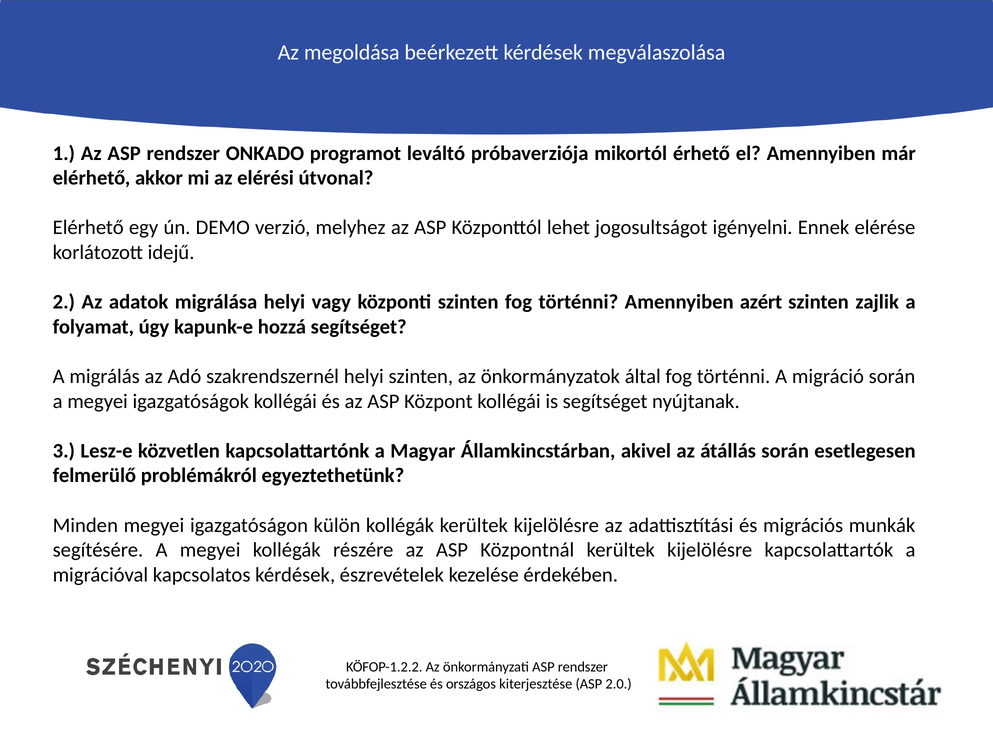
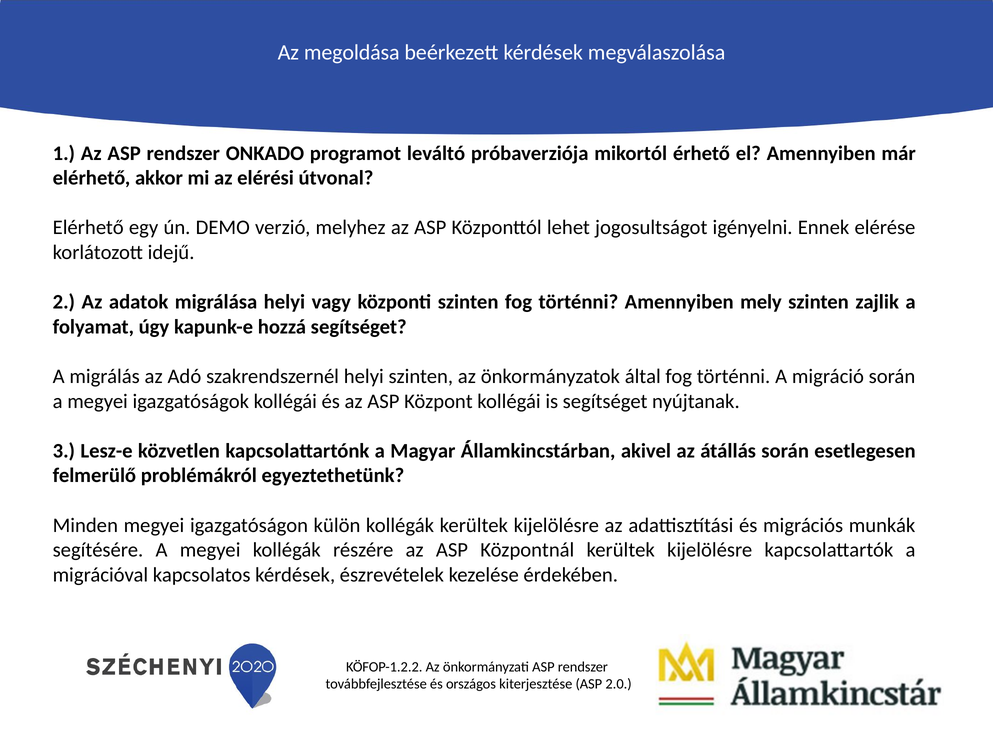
azért: azért -> mely
